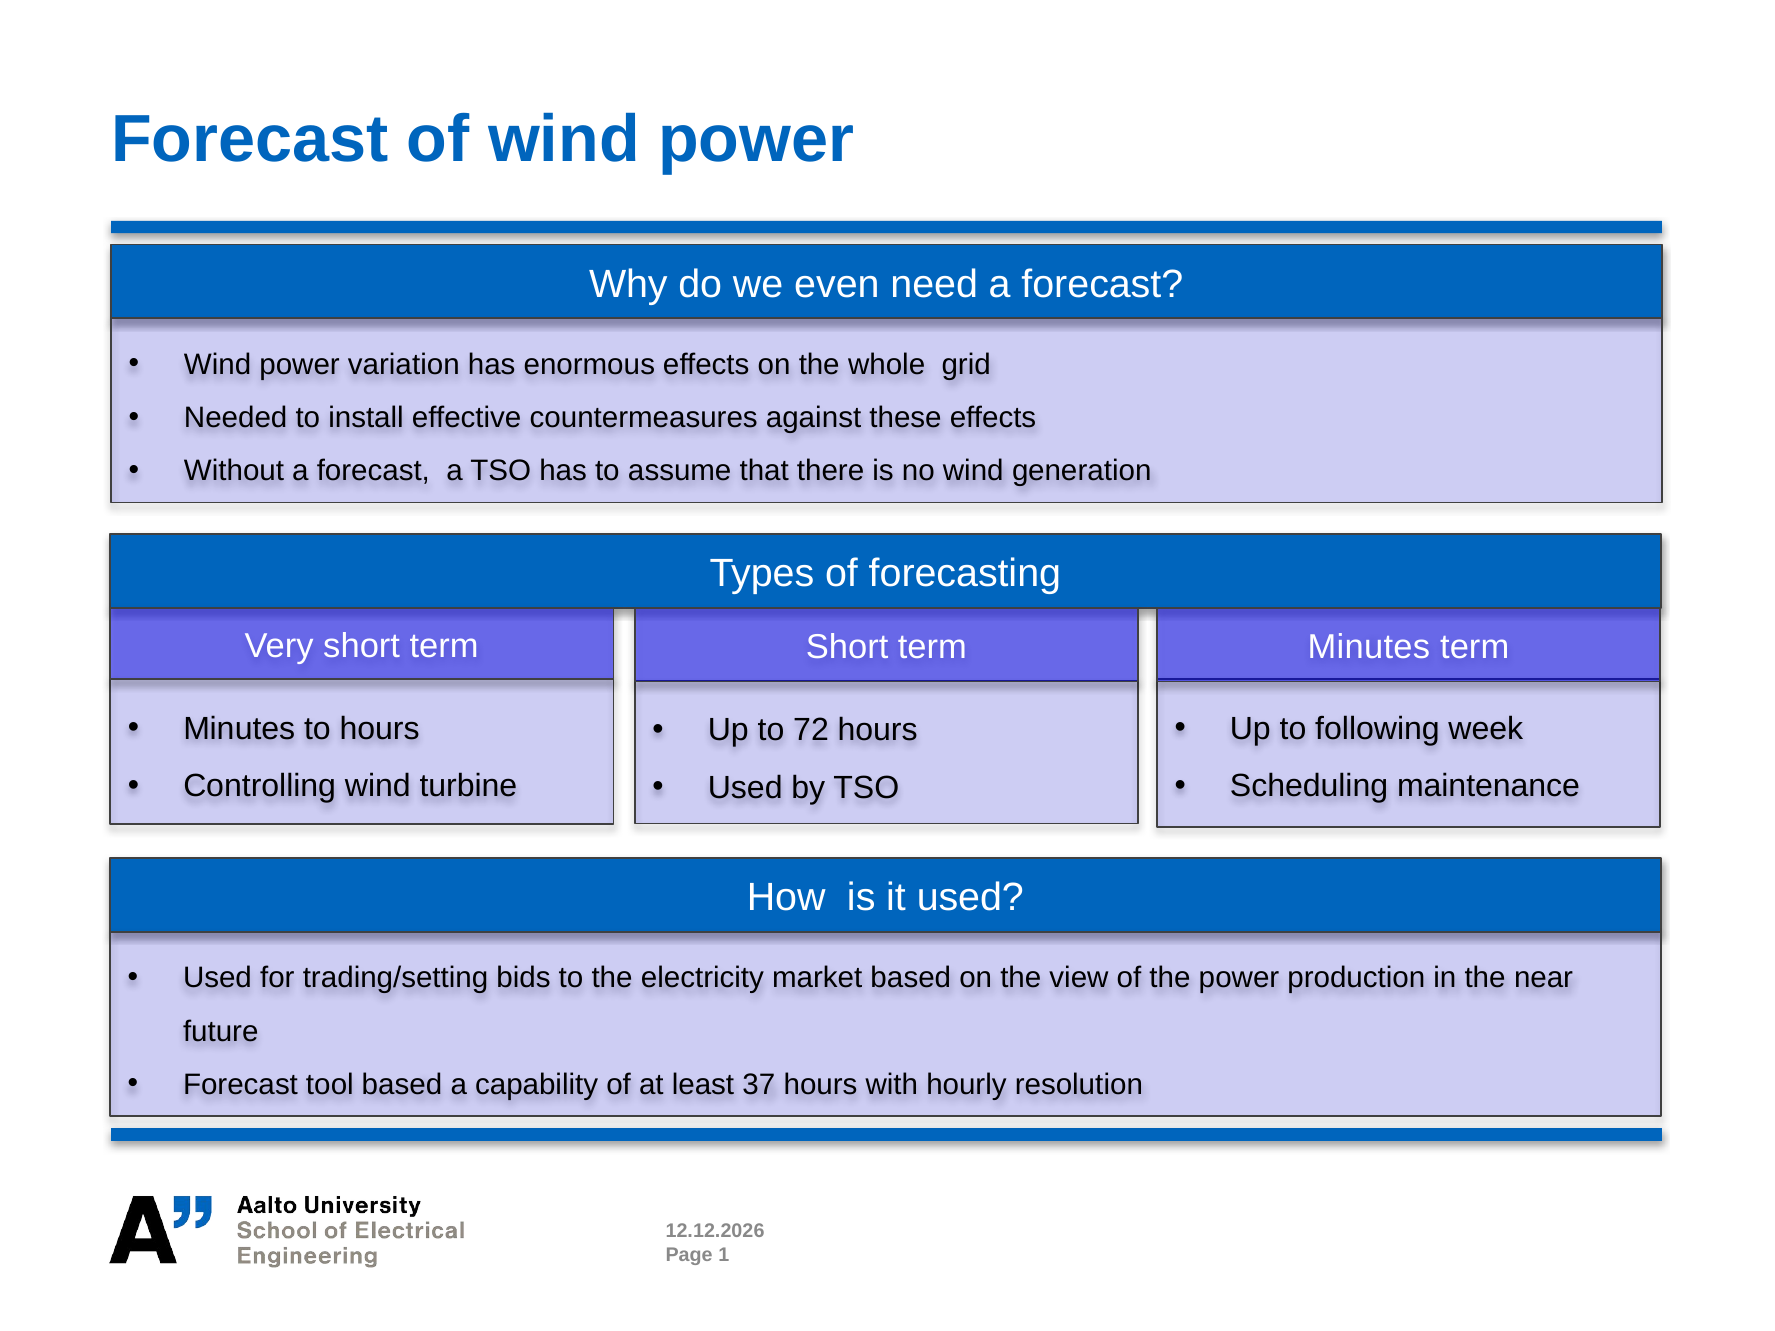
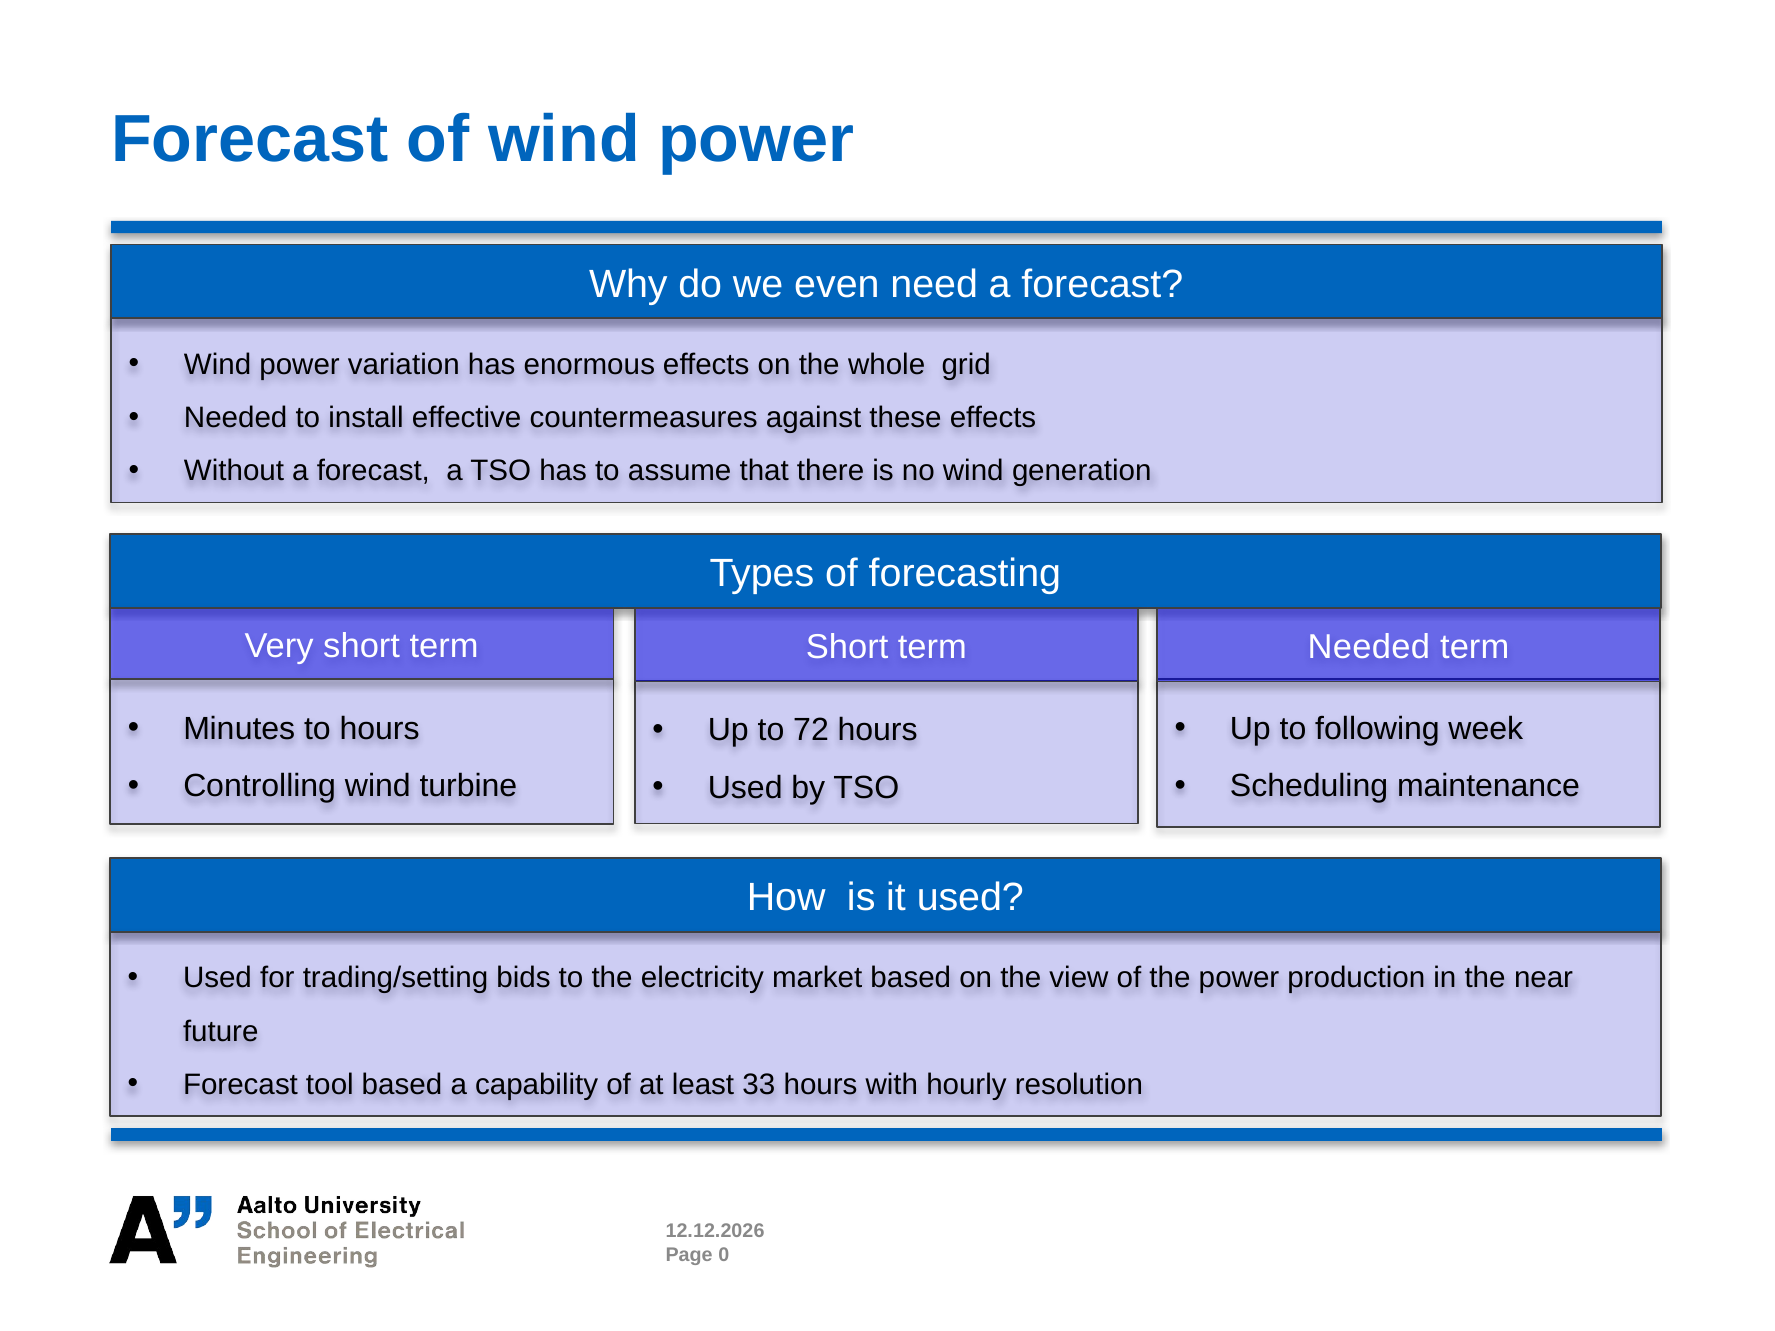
term Minutes: Minutes -> Needed
37: 37 -> 33
1: 1 -> 0
